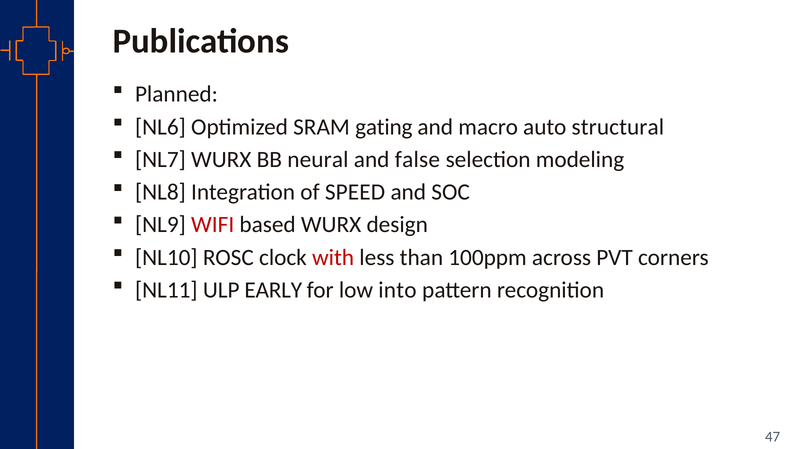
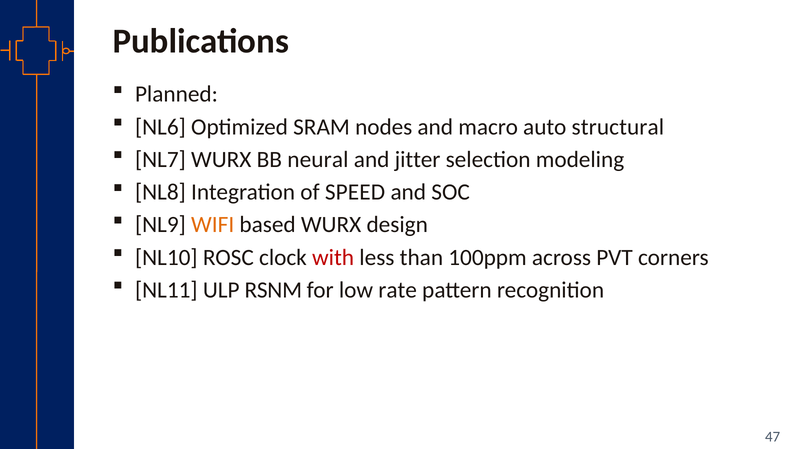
gating: gating -> nodes
false: false -> jitter
WIFI colour: red -> orange
EARLY: EARLY -> RSNM
into: into -> rate
